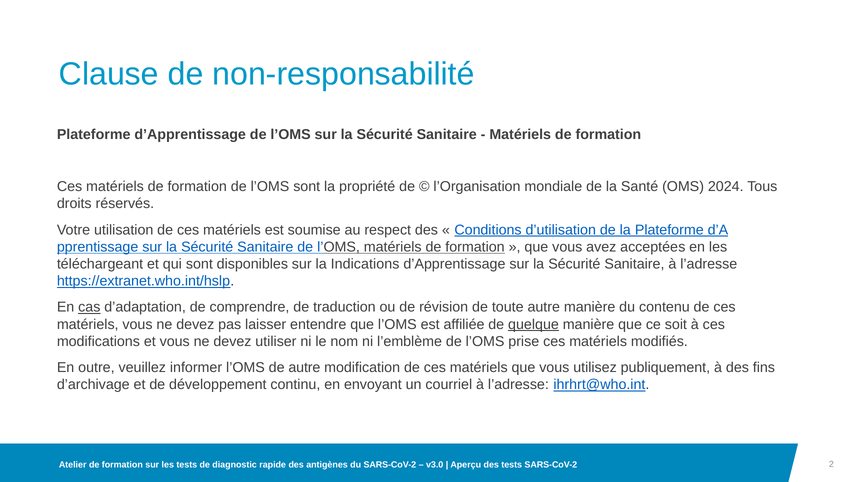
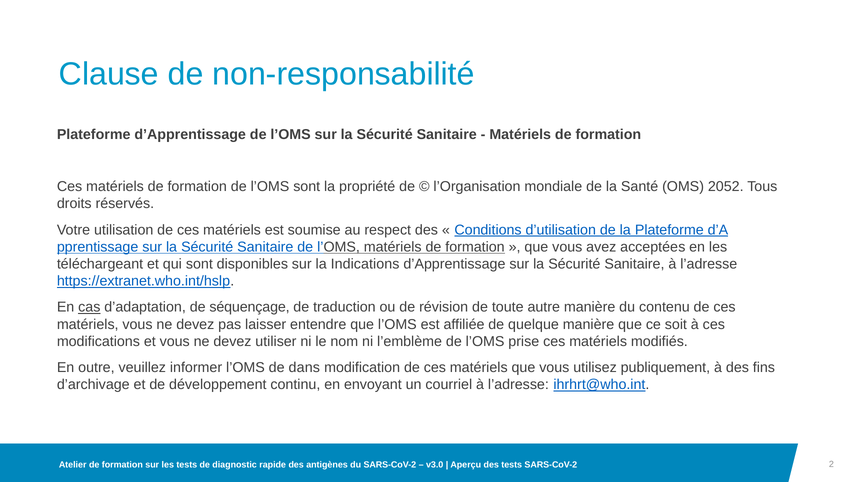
2024: 2024 -> 2052
comprendre: comprendre -> séquençage
quelque underline: present -> none
de autre: autre -> dans
